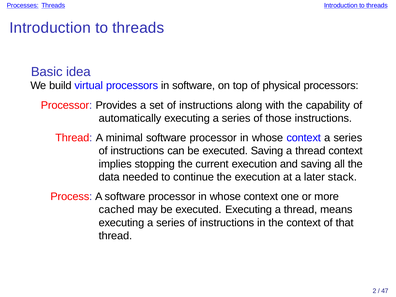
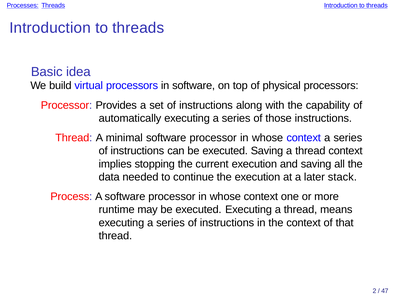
cached: cached -> runtime
